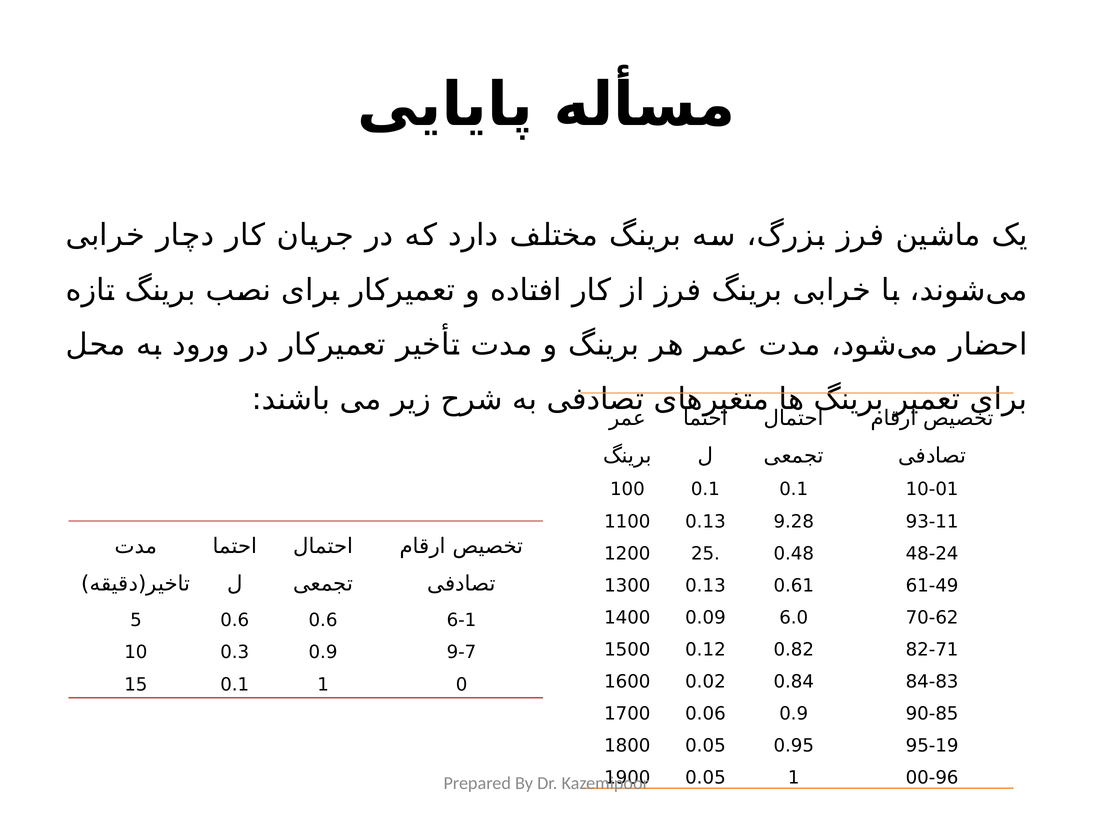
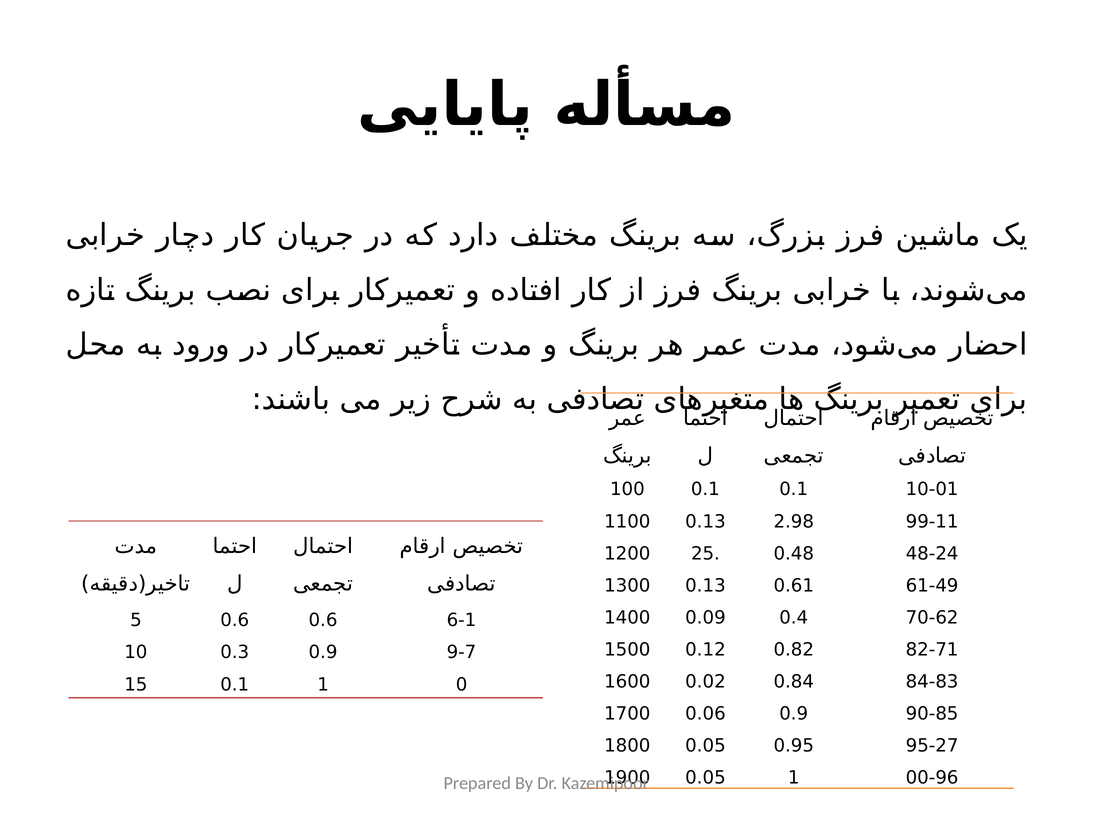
9.28: 9.28 -> 2.98
93-11: 93-11 -> 99-11
6.0: 6.0 -> 0.4
95-19: 95-19 -> 95-27
